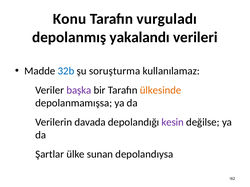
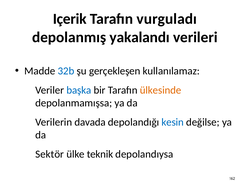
Konu: Konu -> Içerik
soruşturma: soruşturma -> gerçekleşen
başka colour: purple -> blue
kesin colour: purple -> blue
Şartlar: Şartlar -> Sektör
sunan: sunan -> teknik
